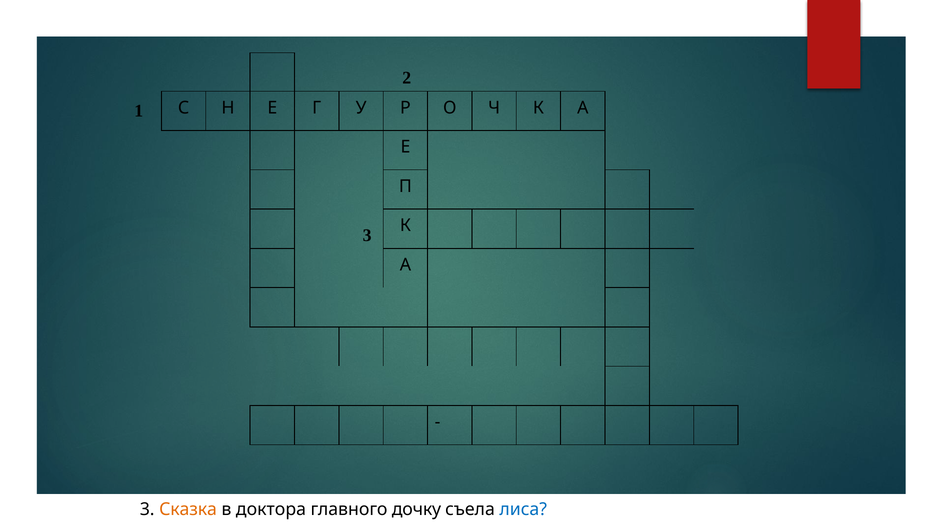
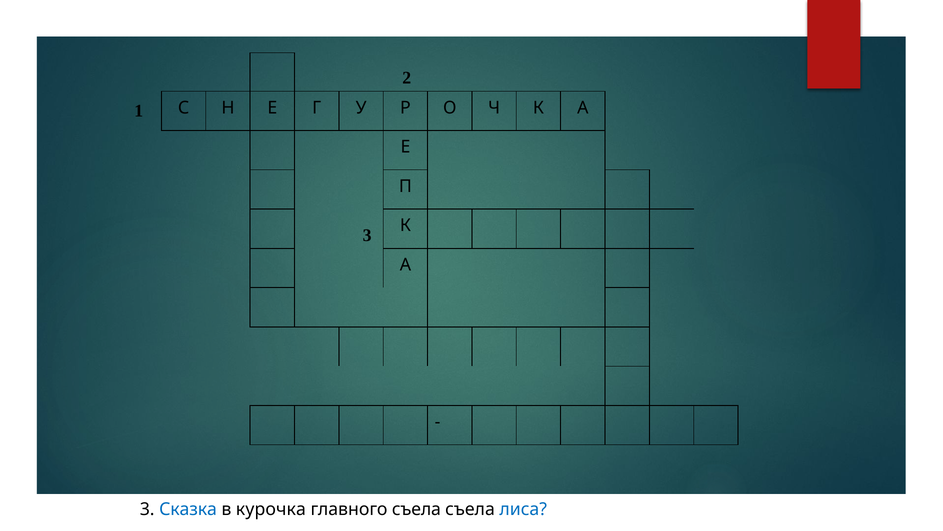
Сказка colour: orange -> blue
доктора: доктора -> курочка
главного дочку: дочку -> съела
